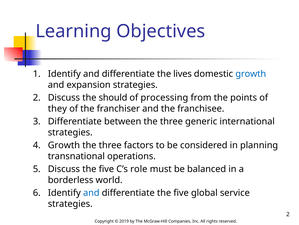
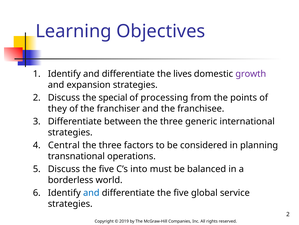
growth at (251, 74) colour: blue -> purple
should: should -> special
Growth at (64, 145): Growth -> Central
role: role -> into
